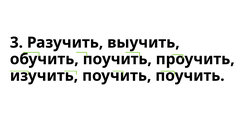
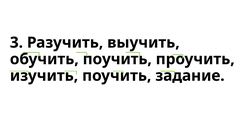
поучить поучить: поучить -> задание
